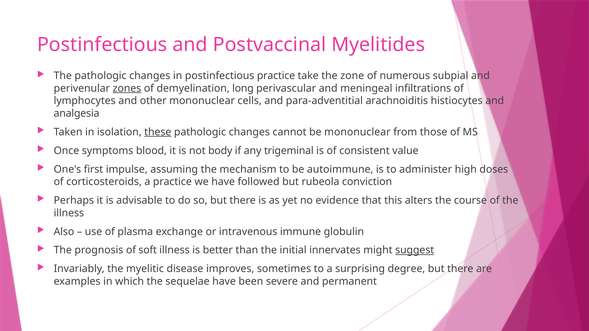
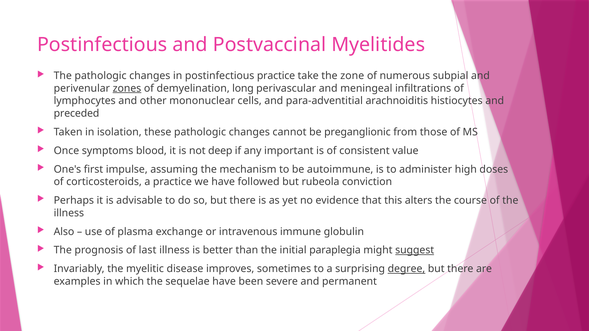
analgesia: analgesia -> preceded
these underline: present -> none
be mononuclear: mononuclear -> preganglionic
body: body -> deep
trigeminal: trigeminal -> important
soft: soft -> last
innervates: innervates -> paraplegia
degree underline: none -> present
